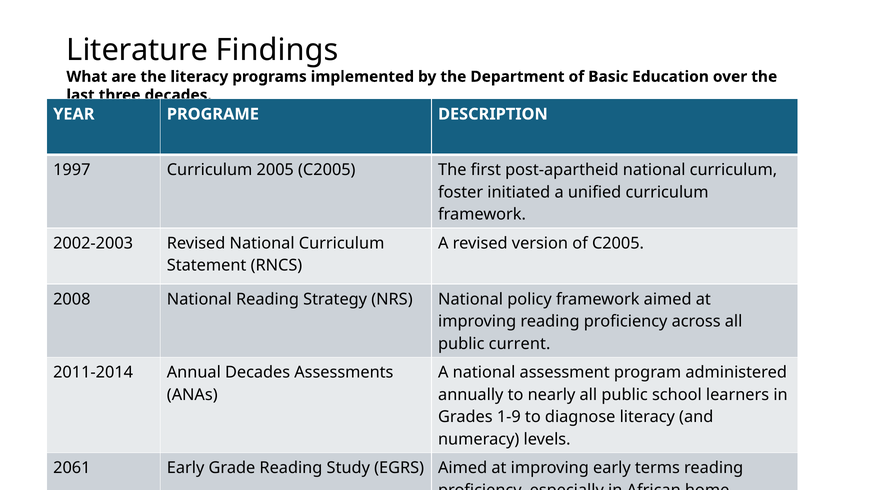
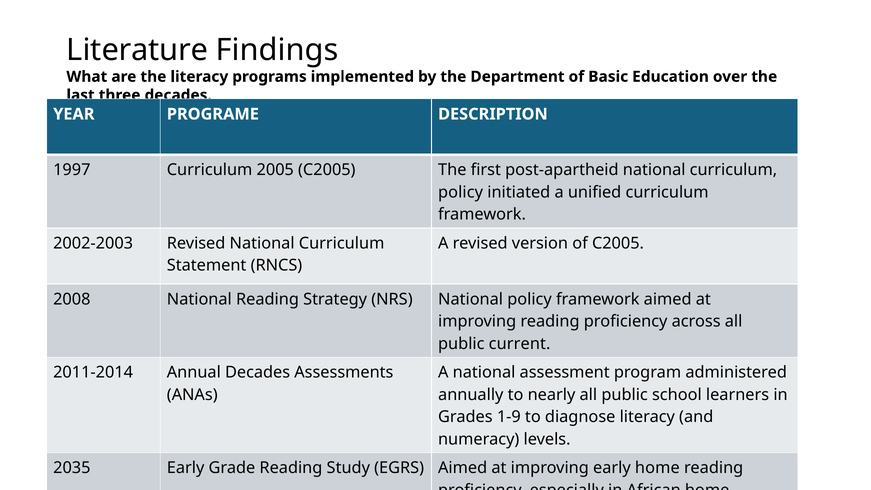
foster at (461, 192): foster -> policy
2061: 2061 -> 2035
early terms: terms -> home
